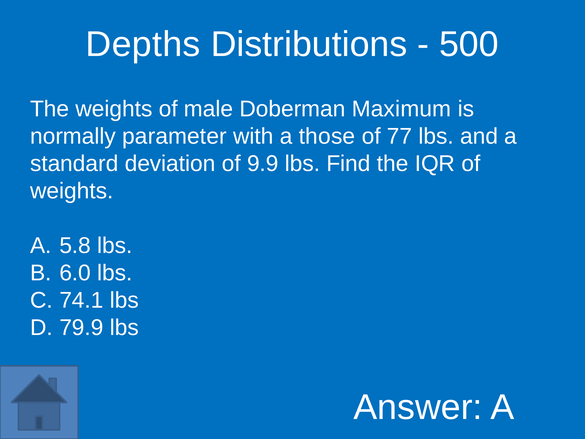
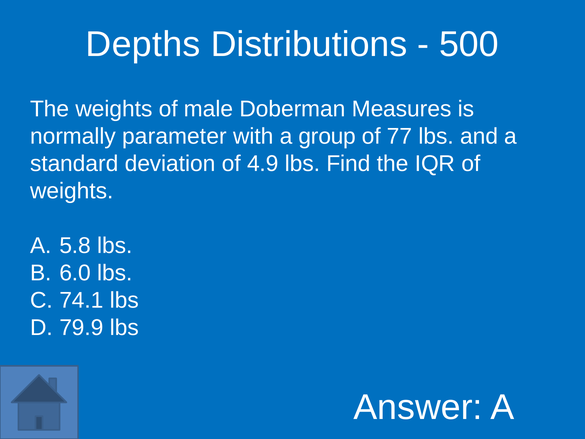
Maximum: Maximum -> Measures
those: those -> group
9.9: 9.9 -> 4.9
